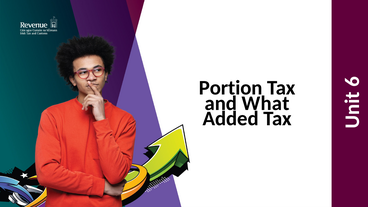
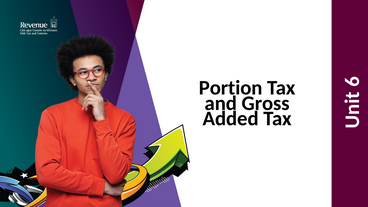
What: What -> Gross
